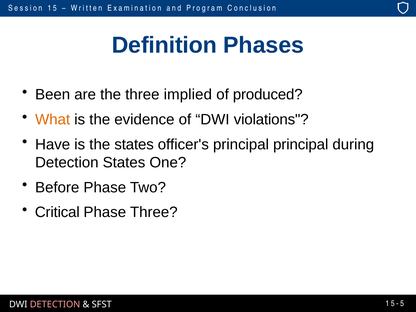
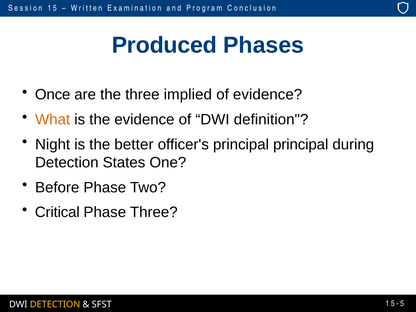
Definition: Definition -> Produced
Been: Been -> Once
of produced: produced -> evidence
violations: violations -> definition
Have: Have -> Night
the states: states -> better
DETECTION at (55, 304) colour: pink -> yellow
